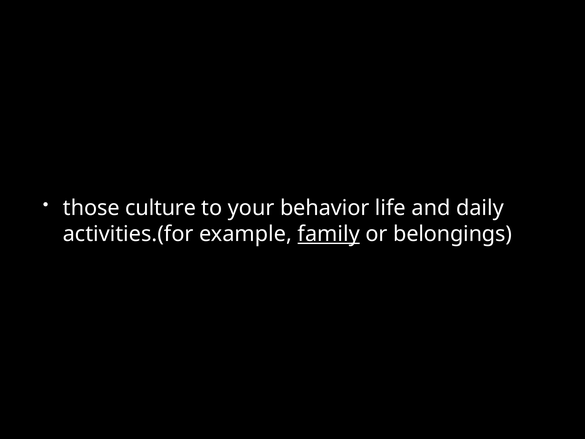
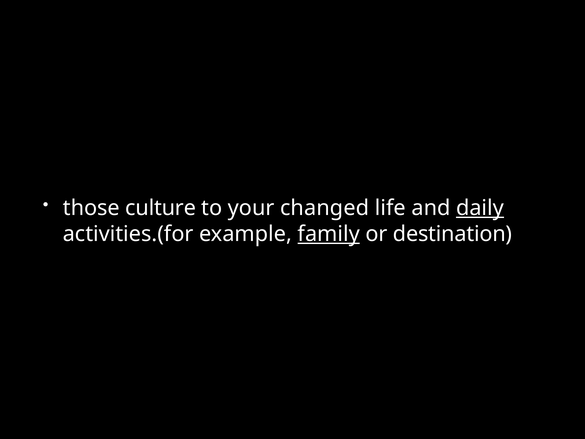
behavior: behavior -> changed
daily underline: none -> present
belongings: belongings -> destination
